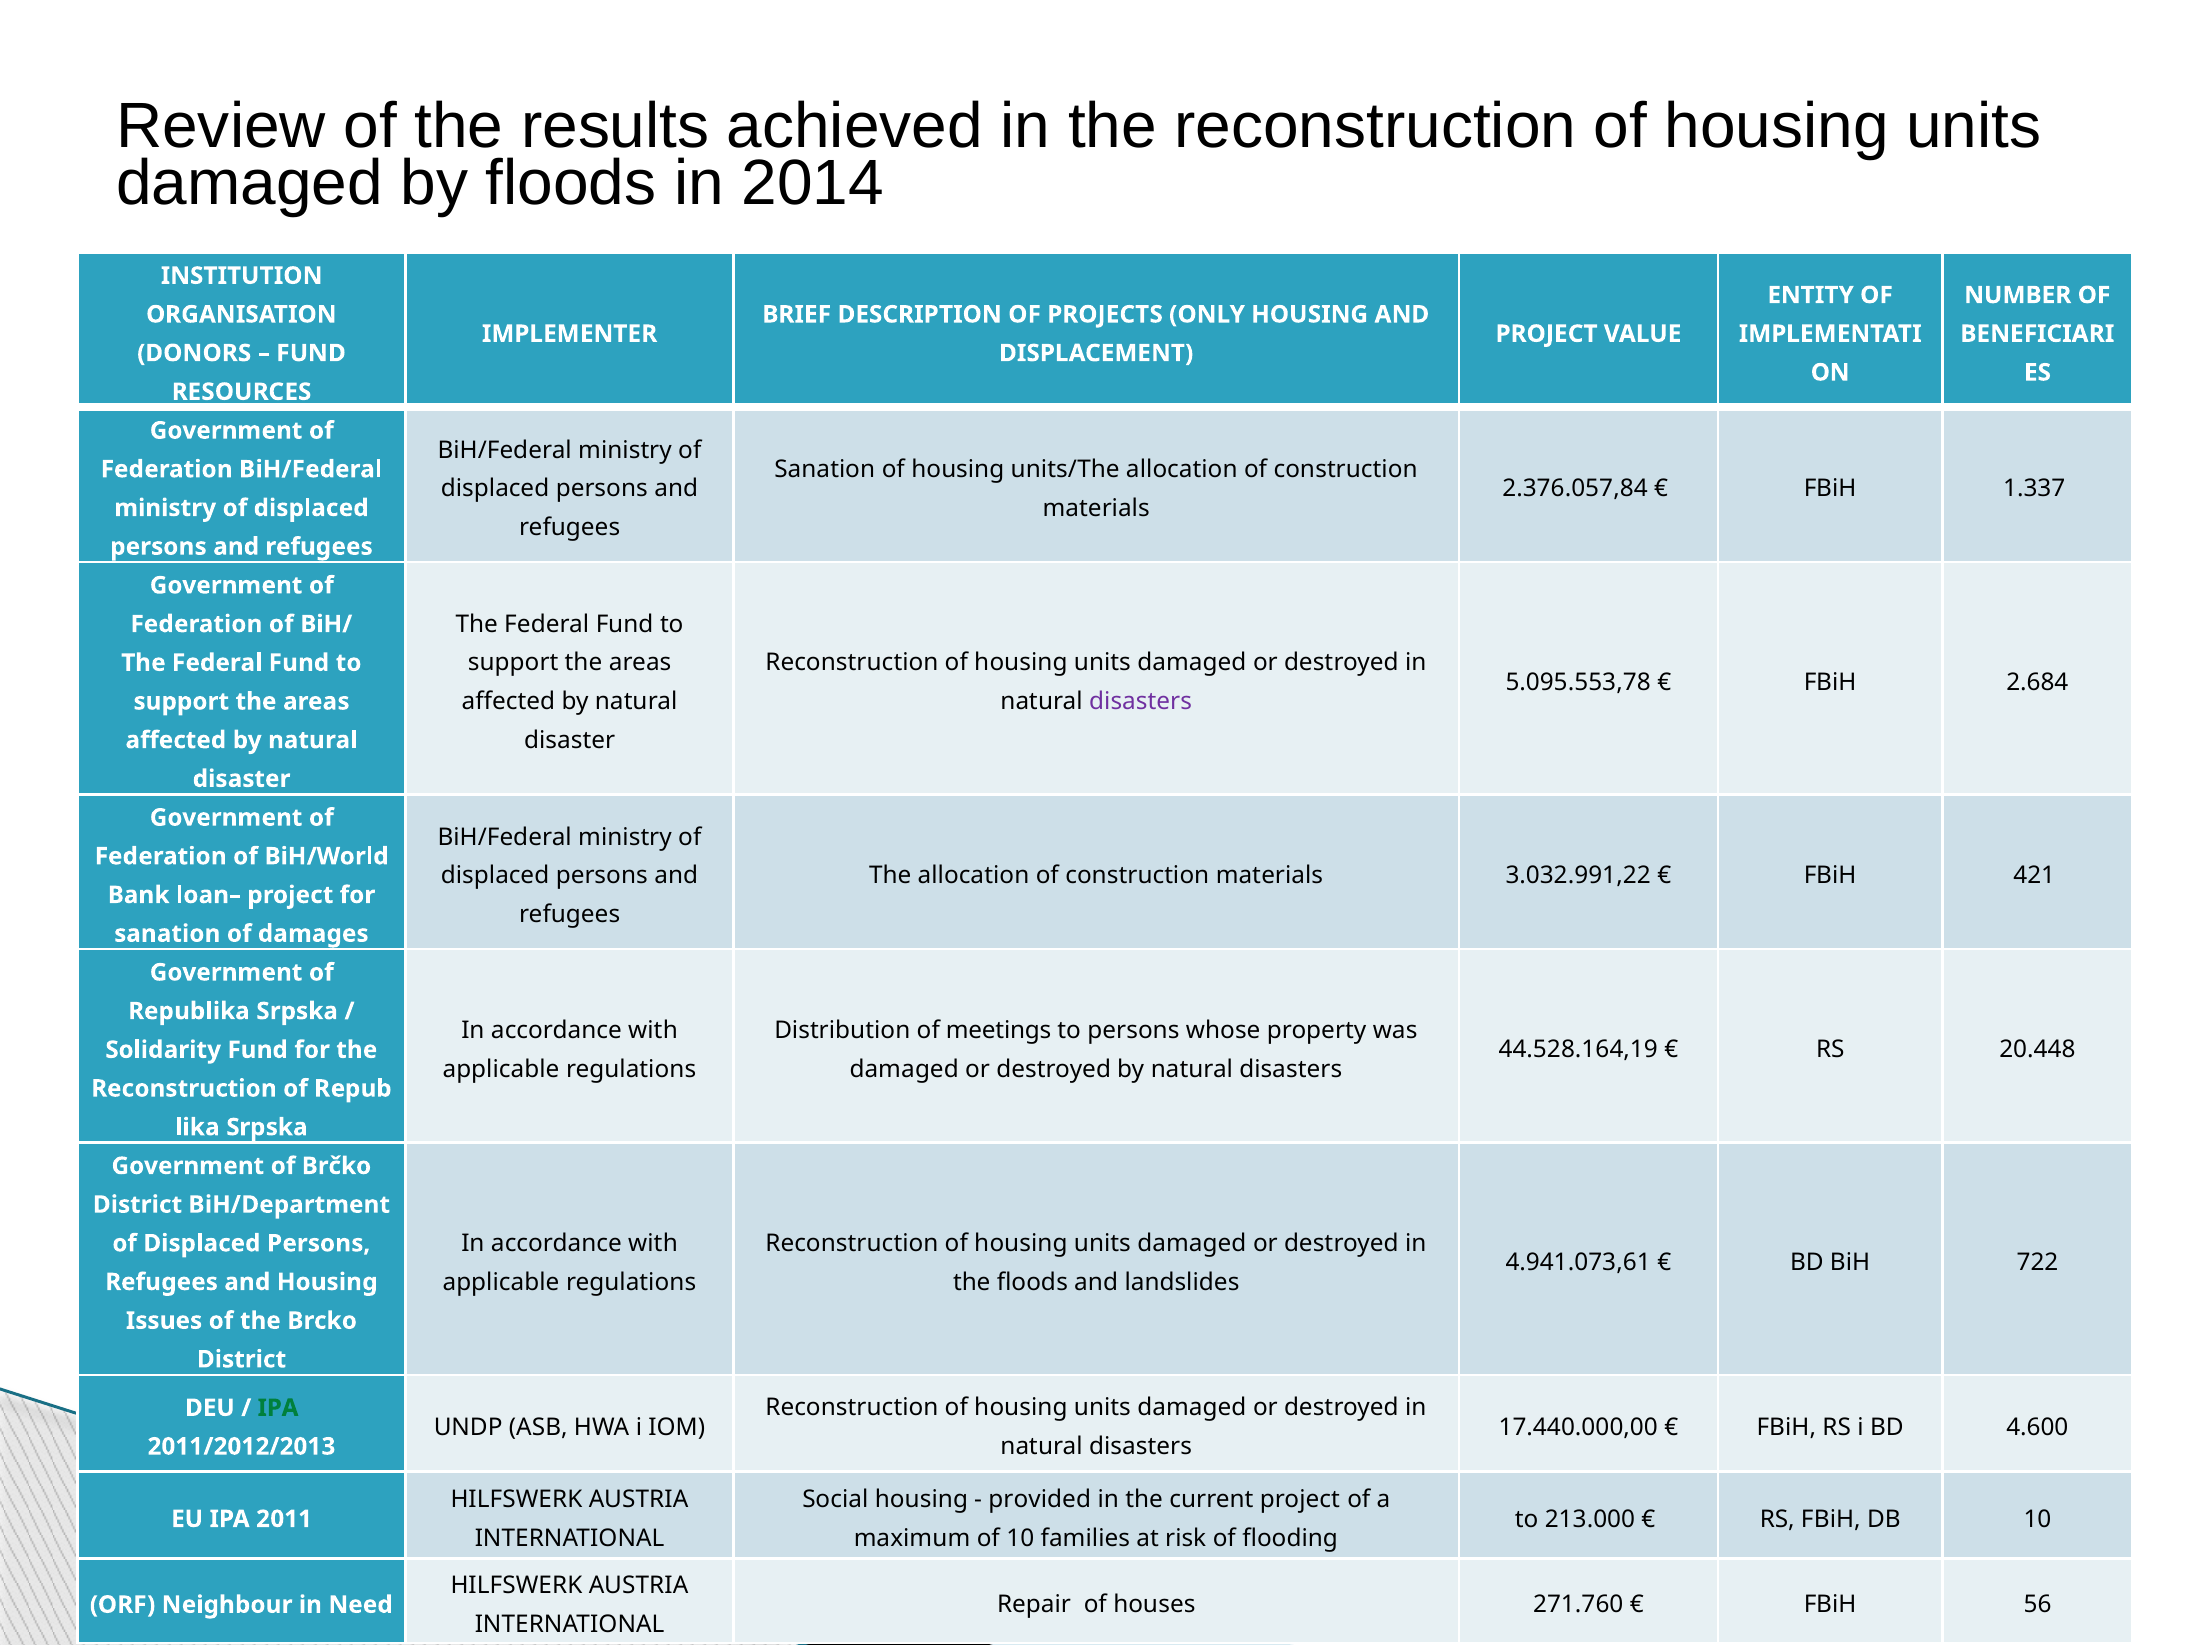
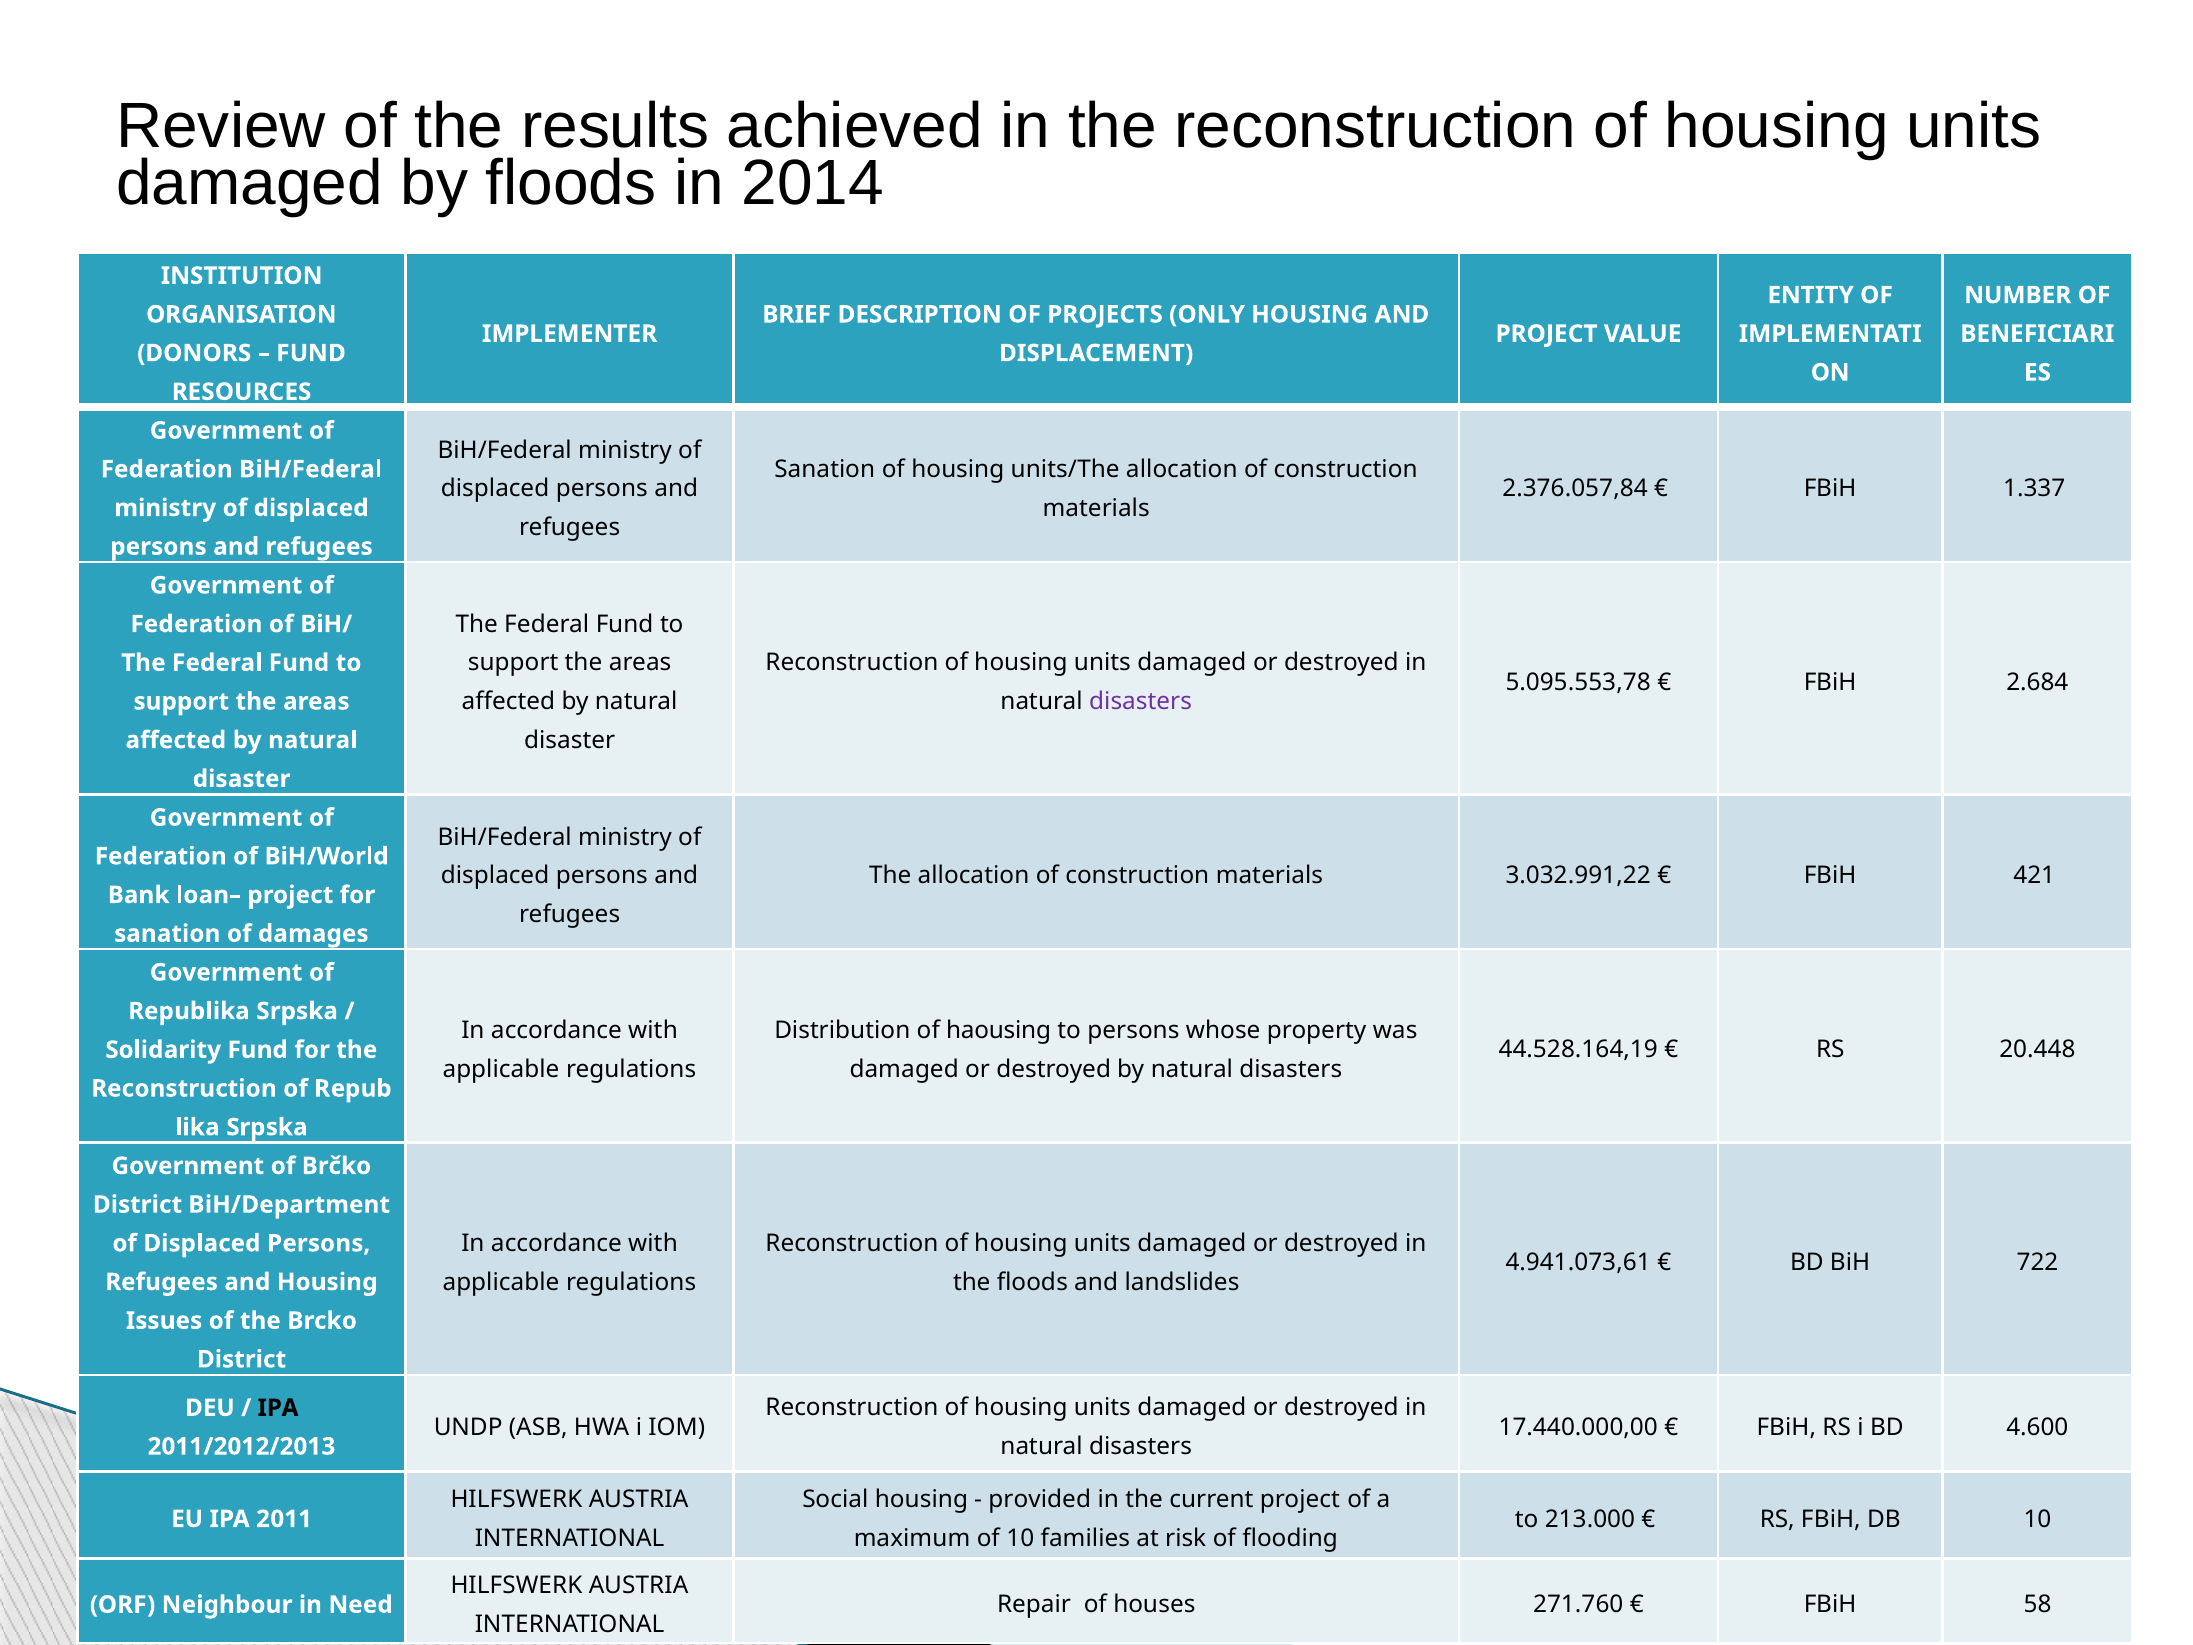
meetings: meetings -> haousing
IPA at (278, 1408) colour: green -> black
56: 56 -> 58
